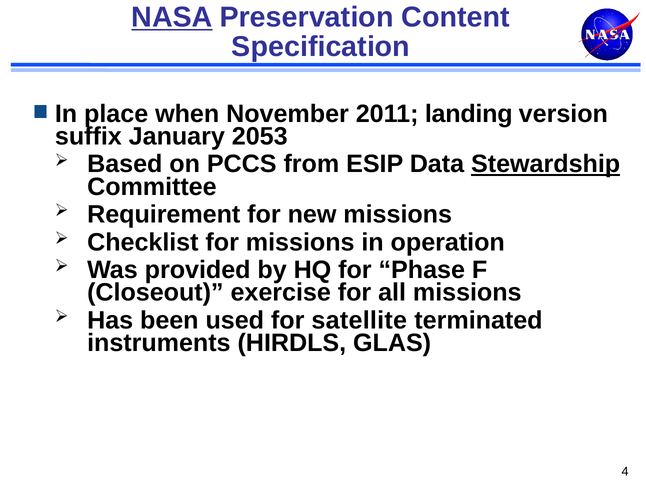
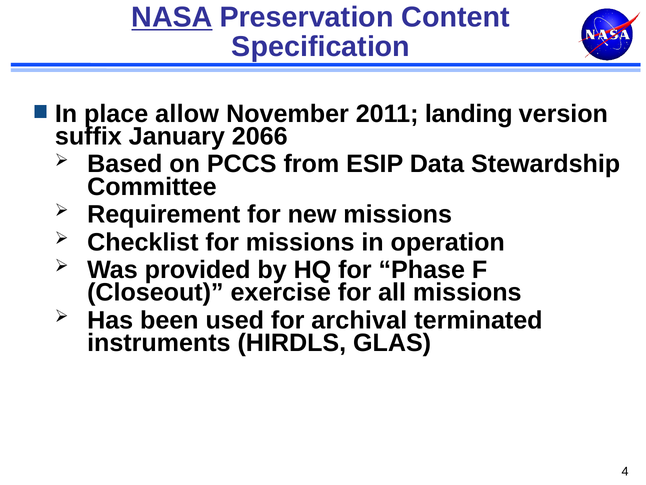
when: when -> allow
2053: 2053 -> 2066
Stewardship underline: present -> none
satellite: satellite -> archival
